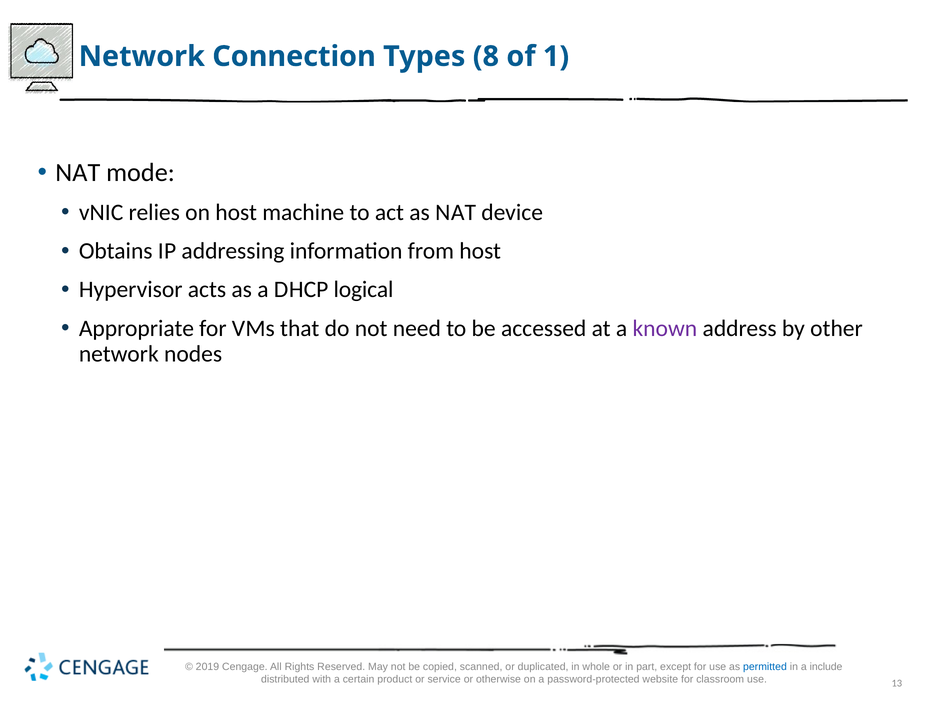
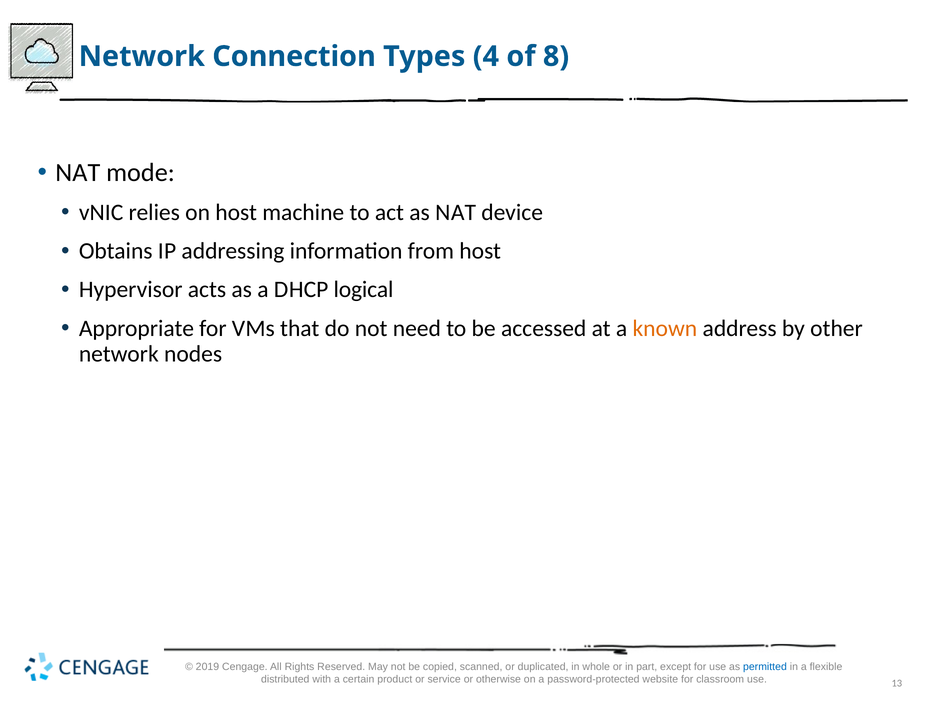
8: 8 -> 4
1: 1 -> 8
known colour: purple -> orange
include: include -> flexible
